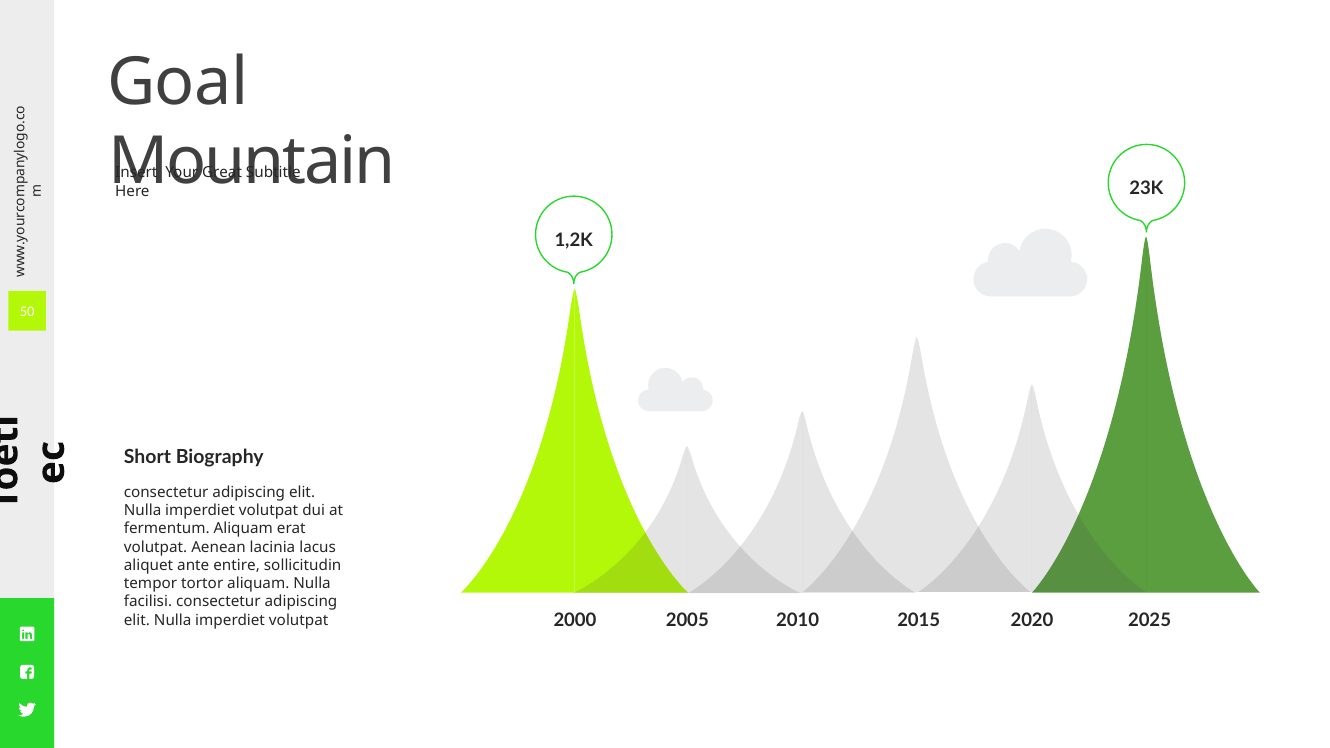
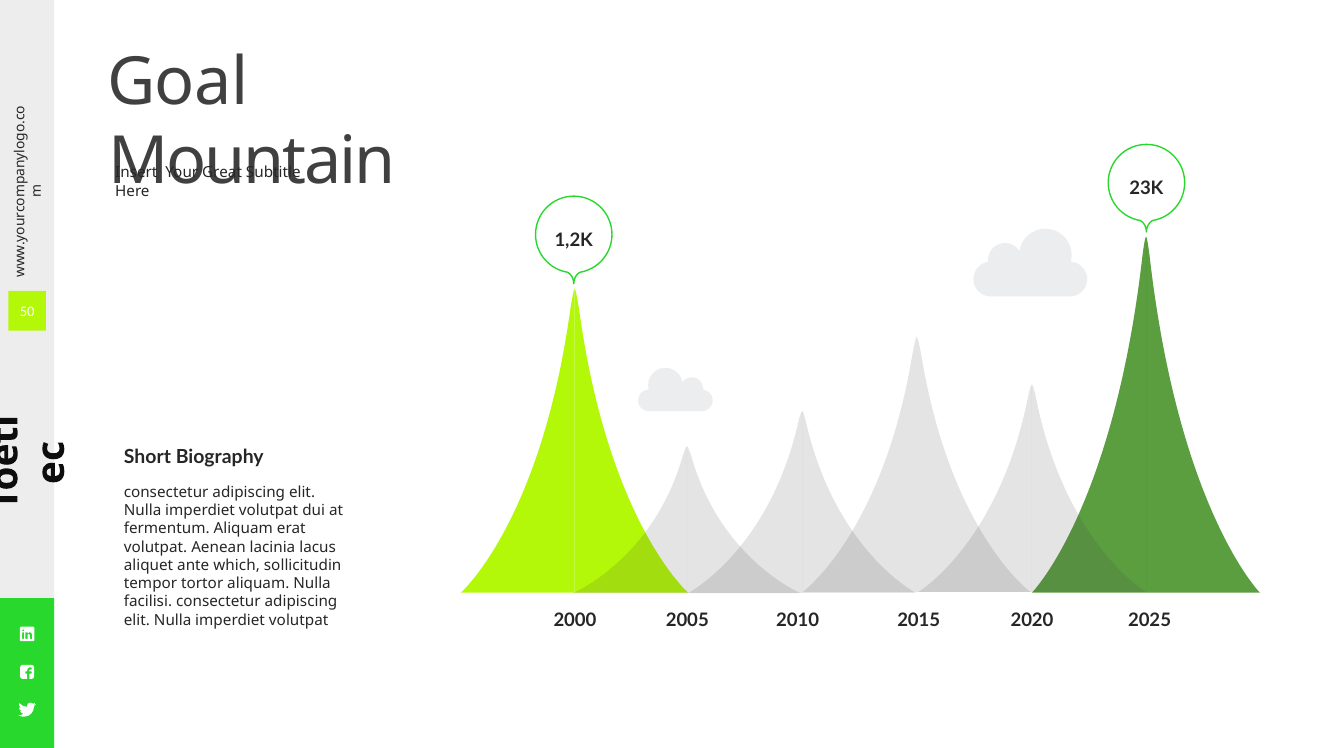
entire: entire -> which
